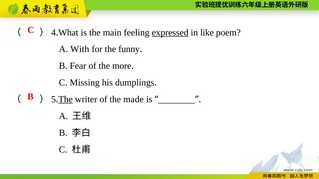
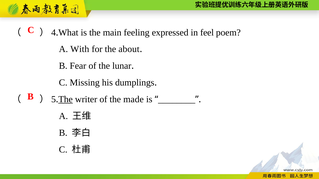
expressed underline: present -> none
like: like -> feel
funny: funny -> about
more: more -> lunar
